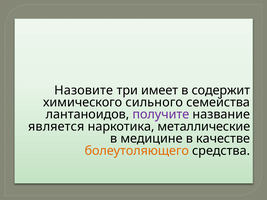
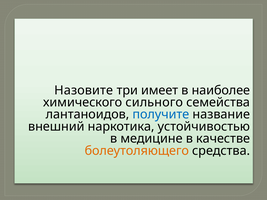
содержит: содержит -> наиболее
получите colour: purple -> blue
является: является -> внешний
металлические: металлические -> устойчивостью
